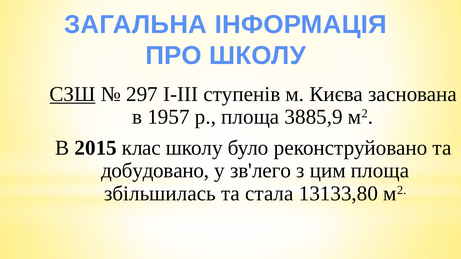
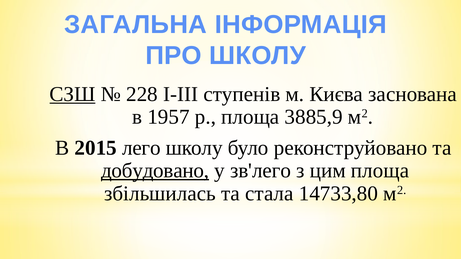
297: 297 -> 228
клас: клас -> лего
добудовано underline: none -> present
13133,80: 13133,80 -> 14733,80
